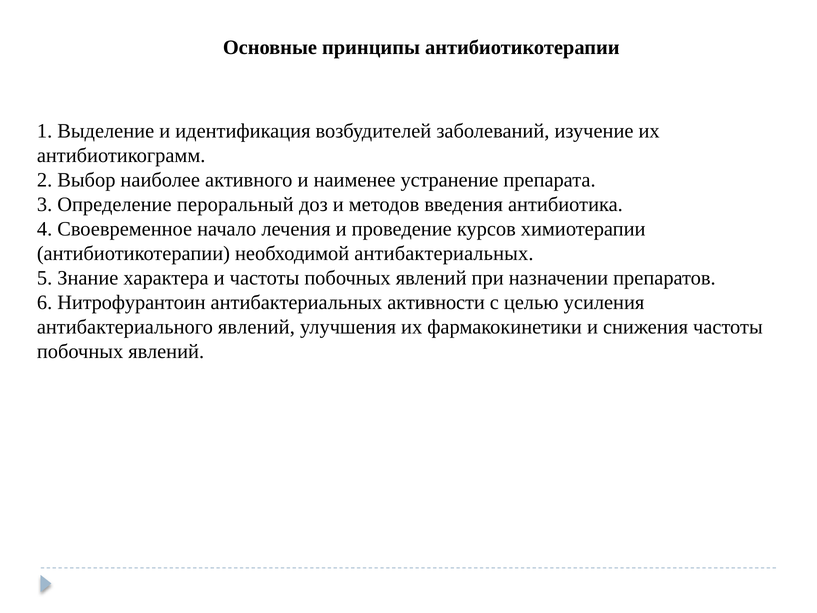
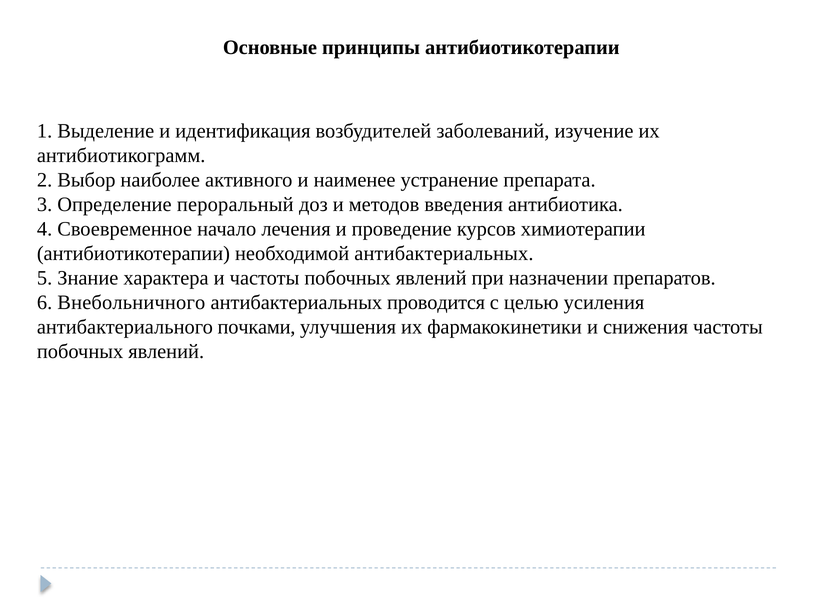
Нитрофурантоин: Нитрофурантоин -> Внебольничного
активности: активности -> проводится
антибактериального явлений: явлений -> почками
